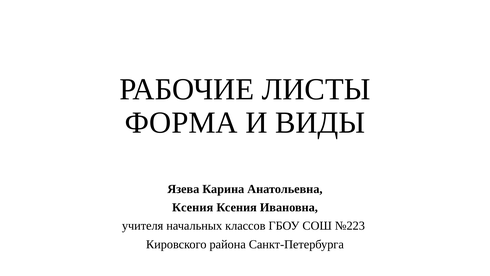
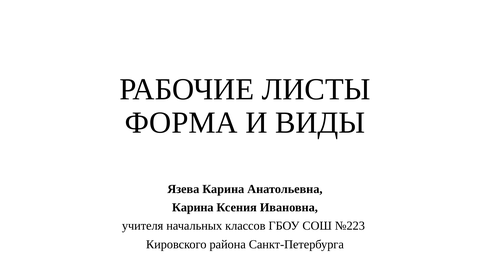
Ксения at (193, 207): Ксения -> Карина
